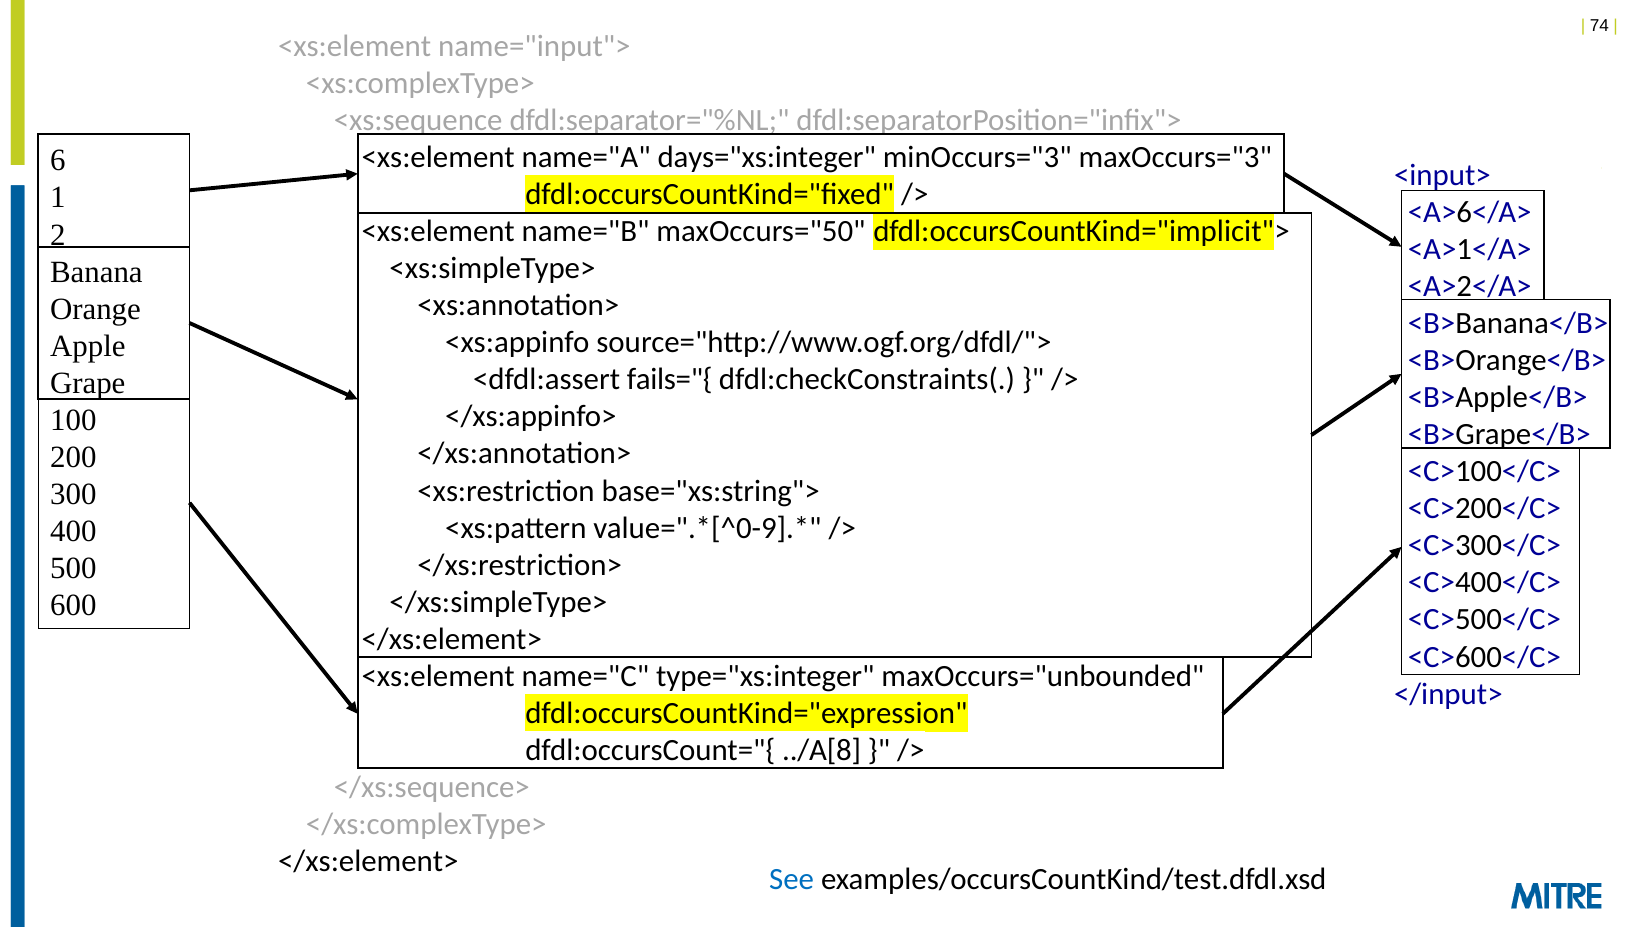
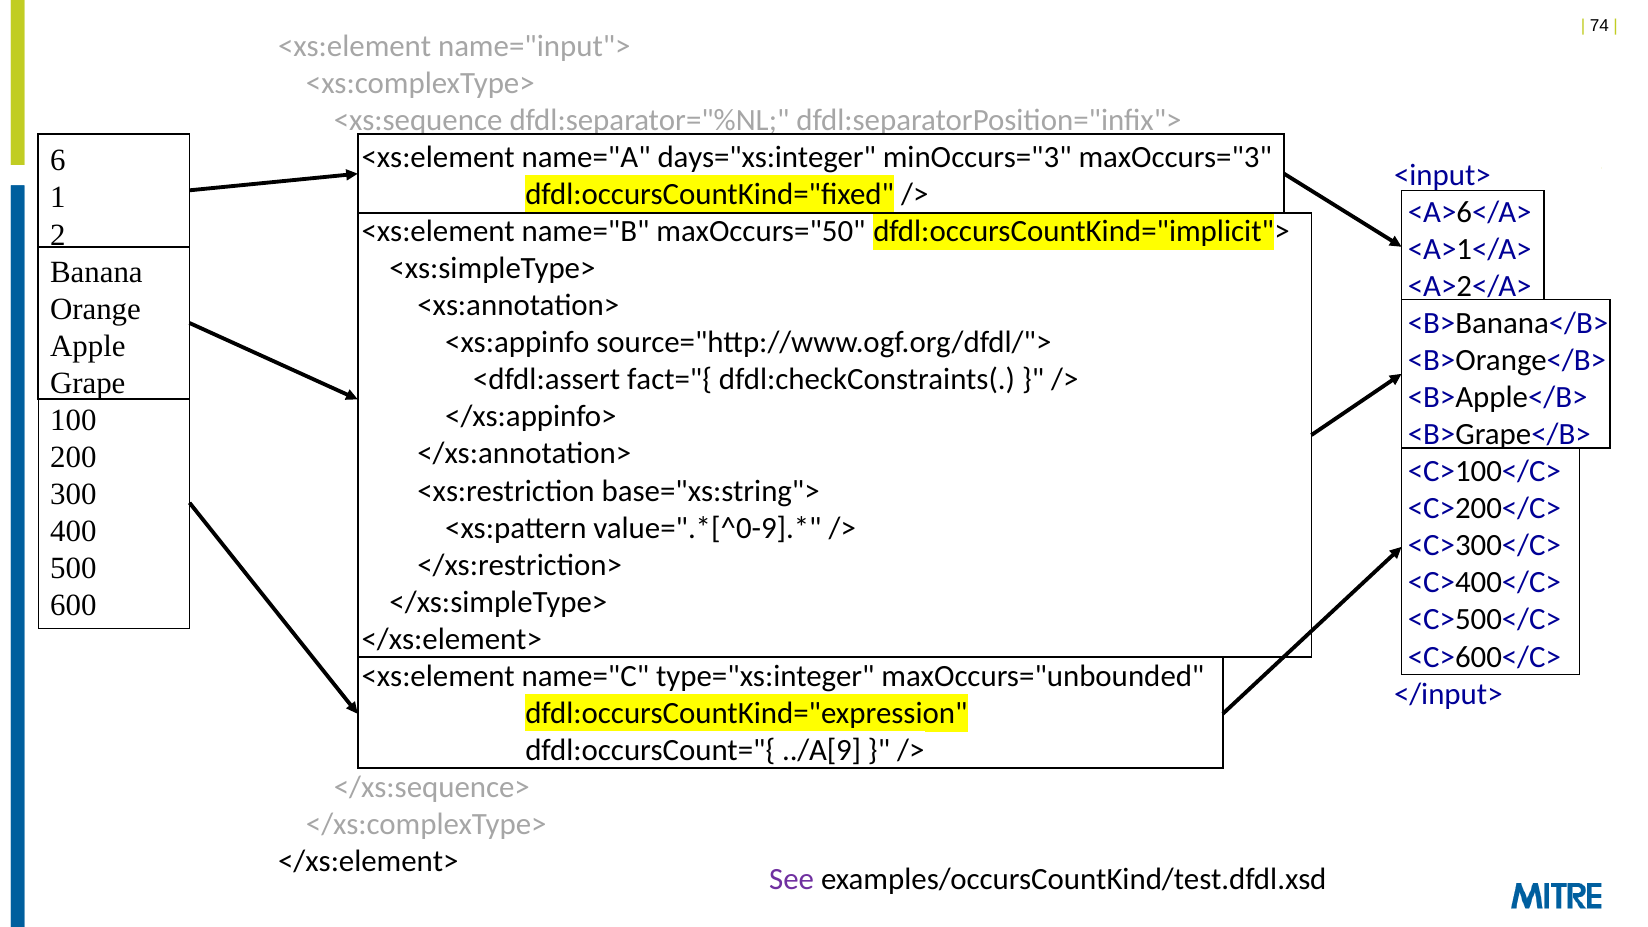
fails="{: fails="{ -> fact="{
../A[8: ../A[8 -> ../A[9
See colour: blue -> purple
